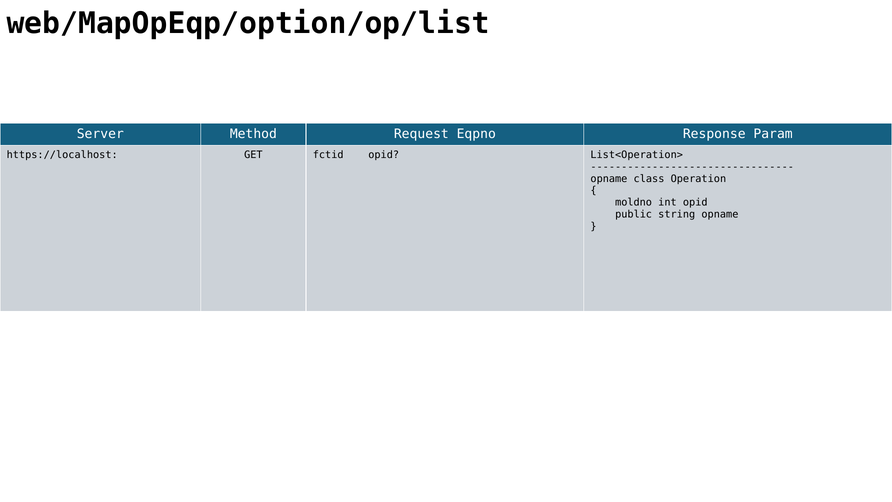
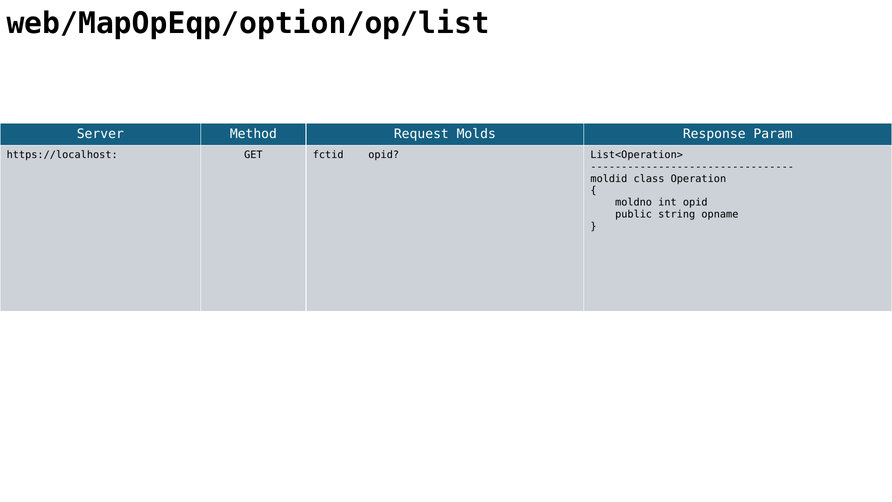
Eqpno: Eqpno -> Molds
opname at (609, 179): opname -> moldid
